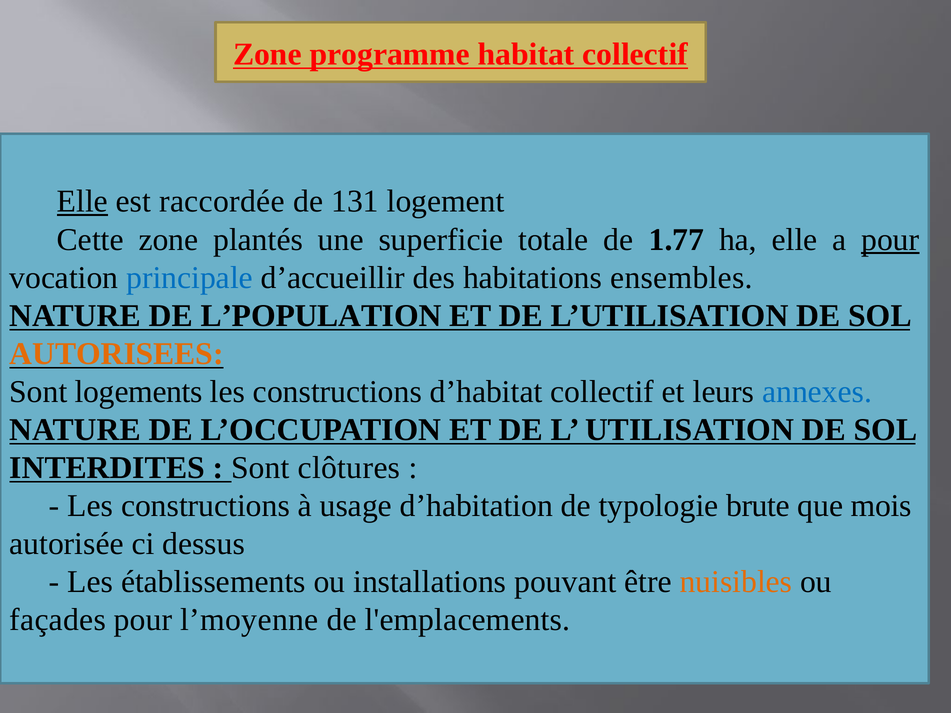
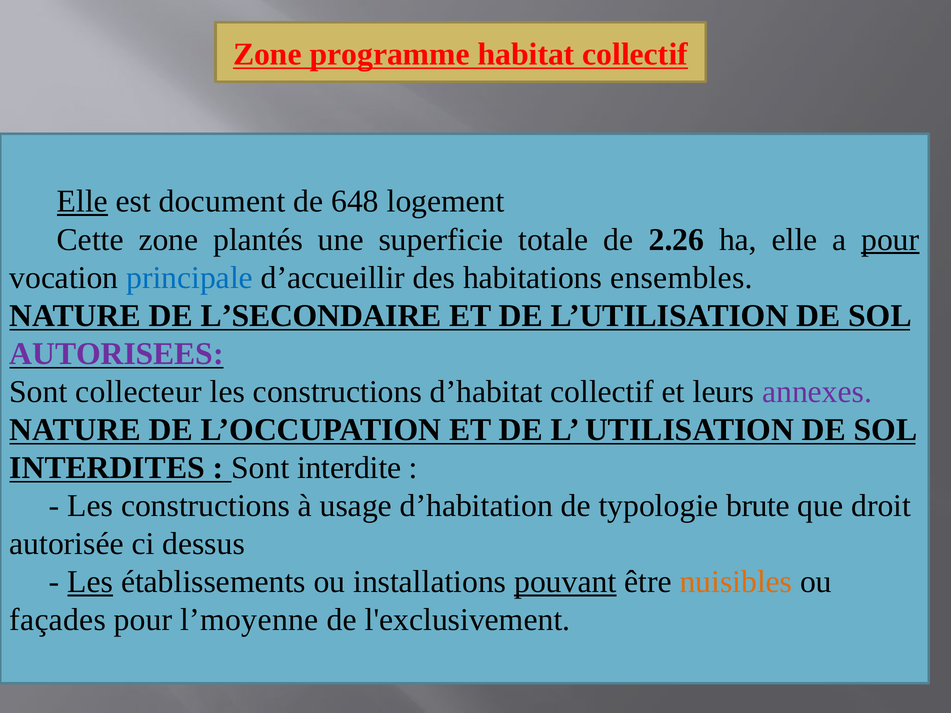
raccordée: raccordée -> document
131: 131 -> 648
1.77: 1.77 -> 2.26
L’POPULATION: L’POPULATION -> L’SECONDAIRE
AUTORISEES colour: orange -> purple
logements: logements -> collecteur
annexes colour: blue -> purple
clôtures: clôtures -> interdite
mois: mois -> droit
Les at (90, 582) underline: none -> present
pouvant underline: none -> present
l'emplacements: l'emplacements -> l'exclusivement
